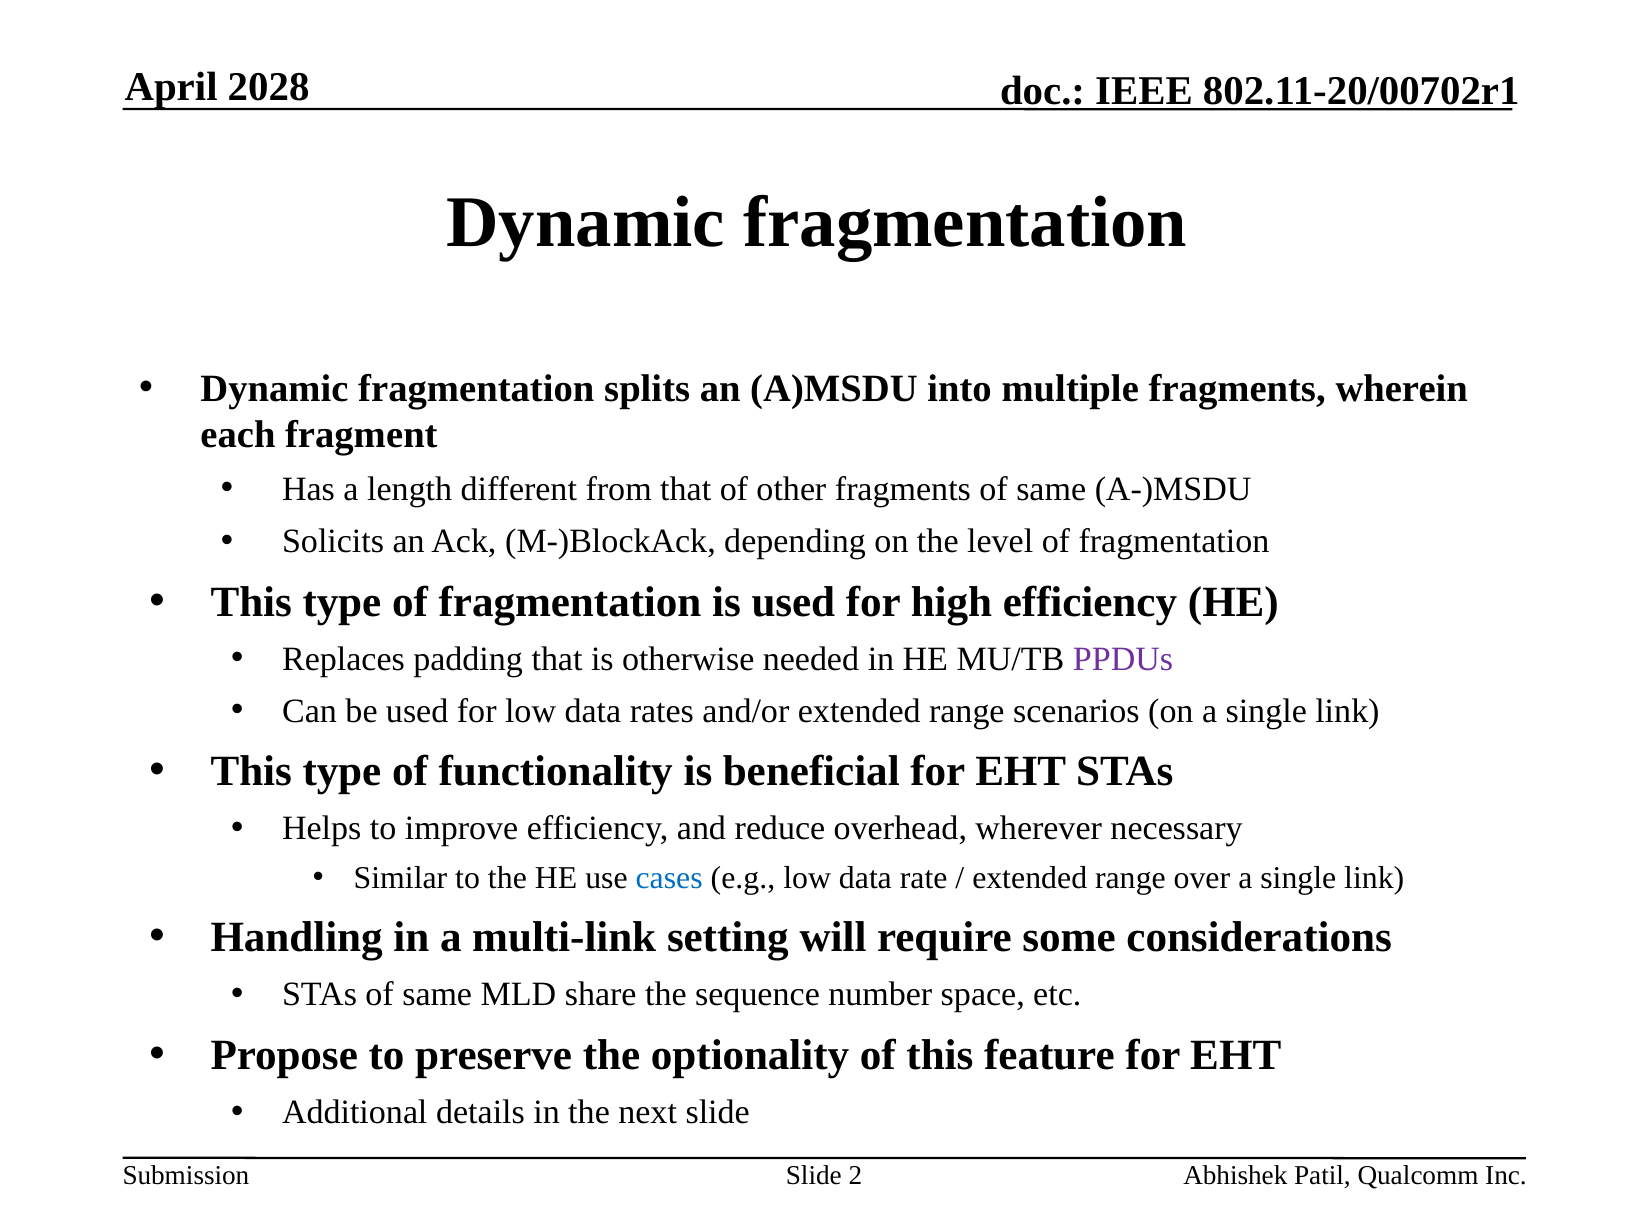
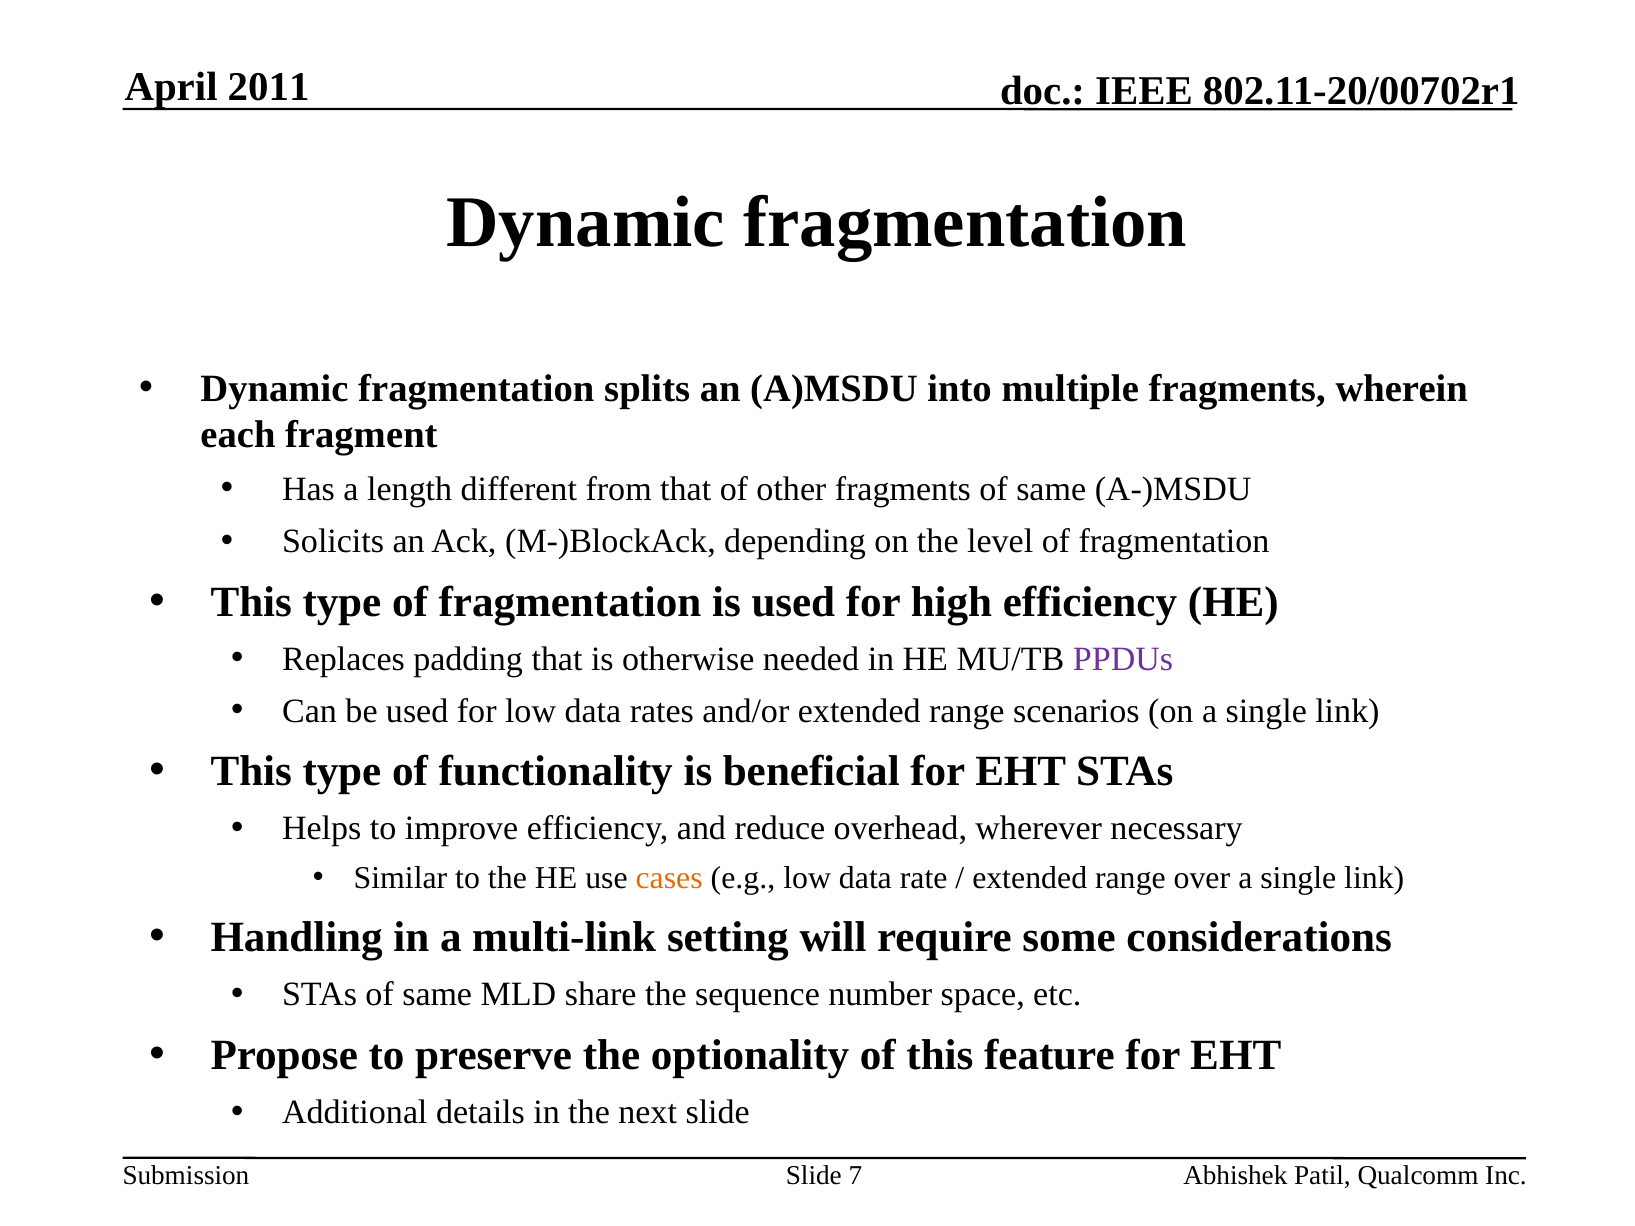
2028: 2028 -> 2011
cases colour: blue -> orange
2: 2 -> 7
